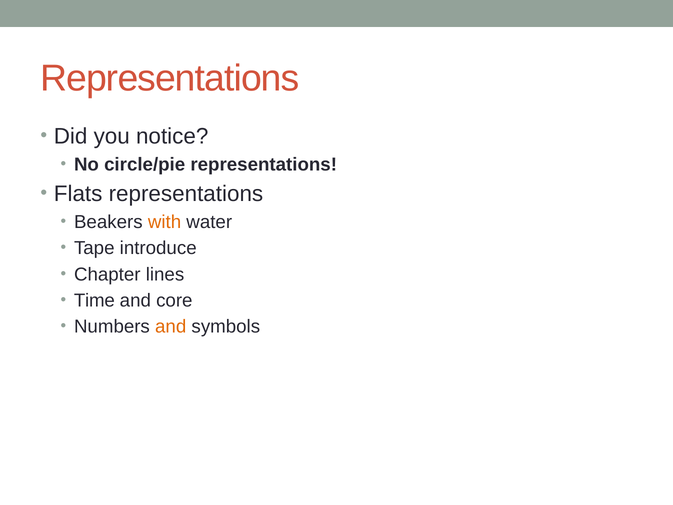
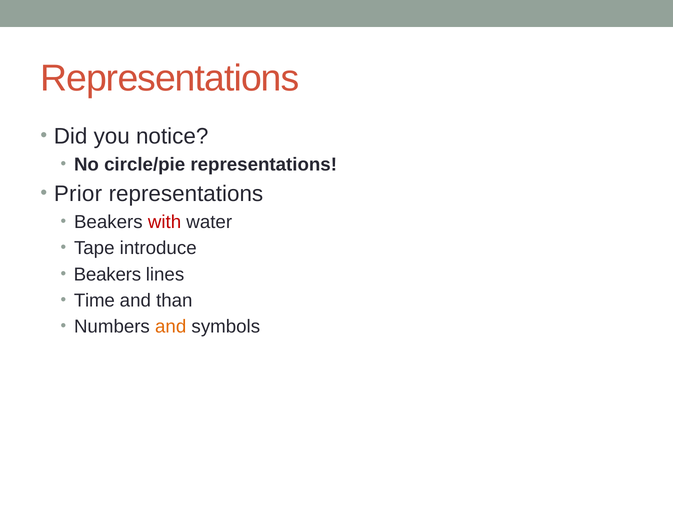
Flats: Flats -> Prior
with colour: orange -> red
Chapter at (107, 274): Chapter -> Beakers
core: core -> than
